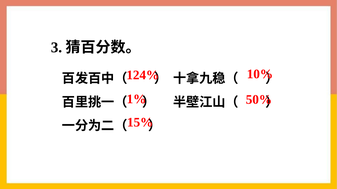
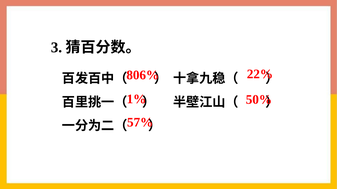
10%: 10% -> 22%
124%: 124% -> 806%
15%: 15% -> 57%
